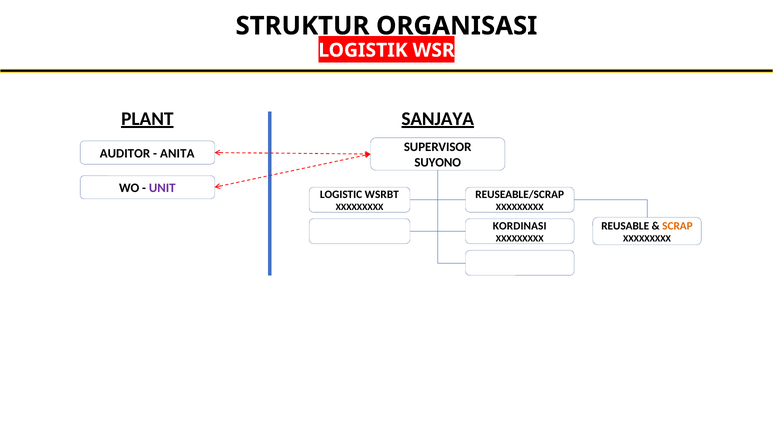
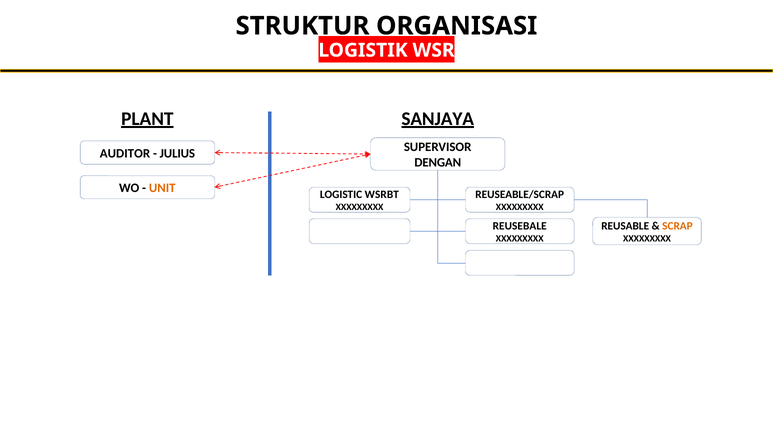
ANITA: ANITA -> JULIUS
SUYONO: SUYONO -> DENGAN
UNIT colour: purple -> orange
KORDINASI: KORDINASI -> REUSEBALE
